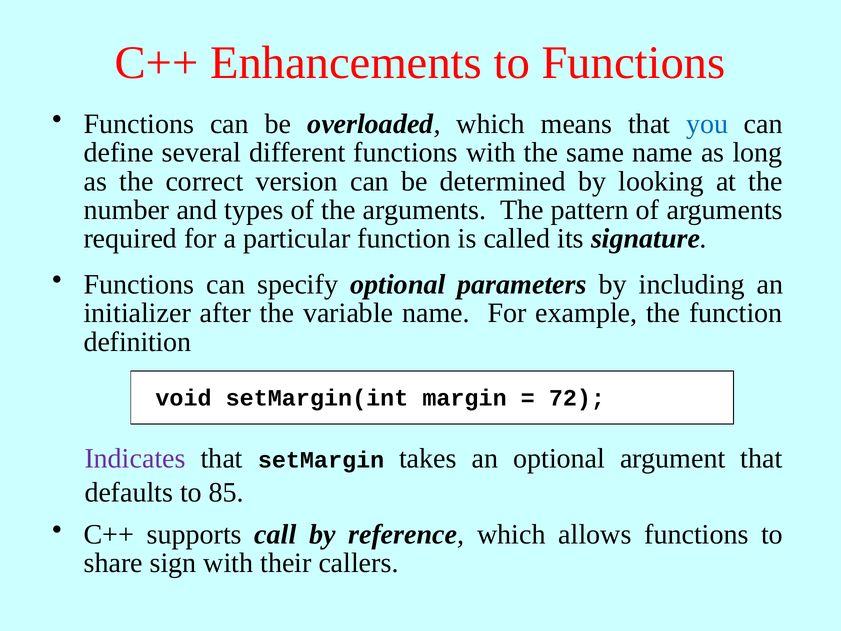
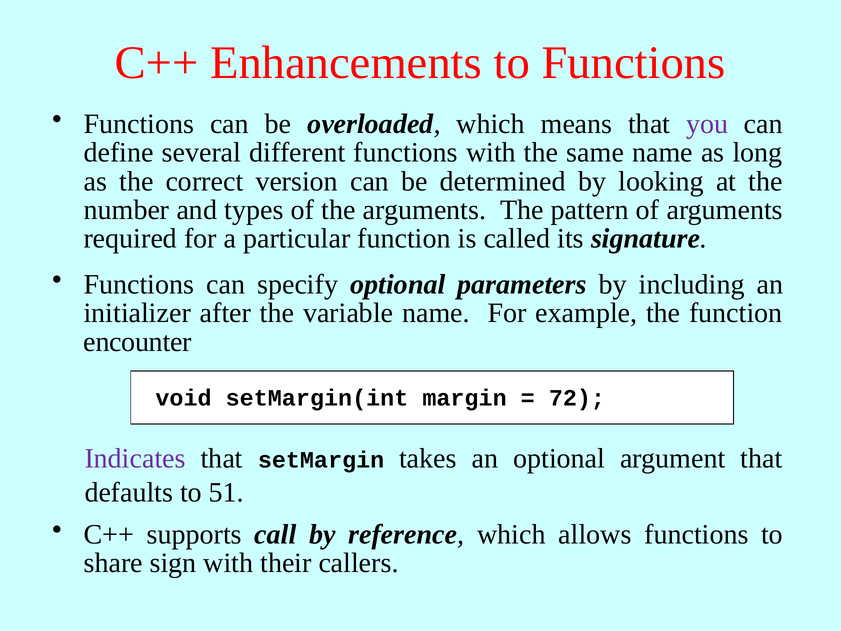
you colour: blue -> purple
definition: definition -> encounter
85: 85 -> 51
